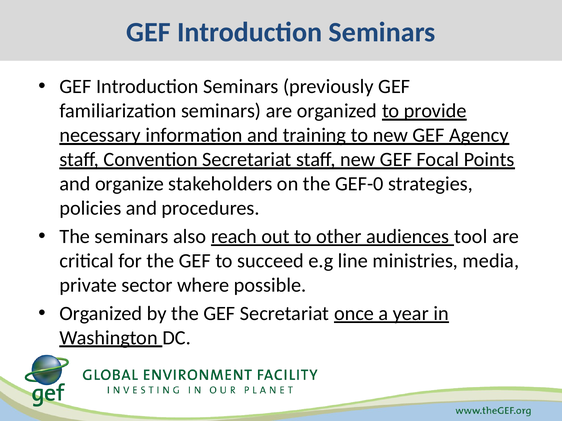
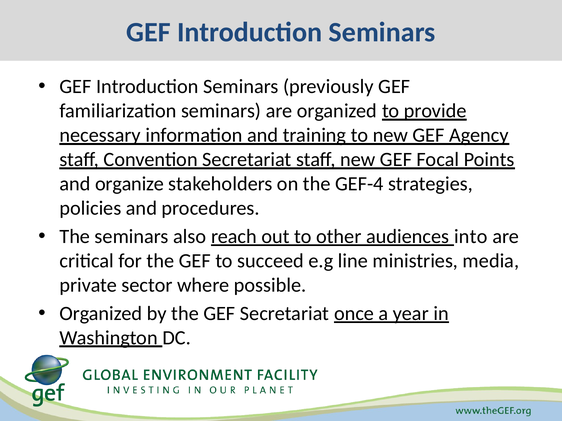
GEF-0: GEF-0 -> GEF-4
tool: tool -> into
